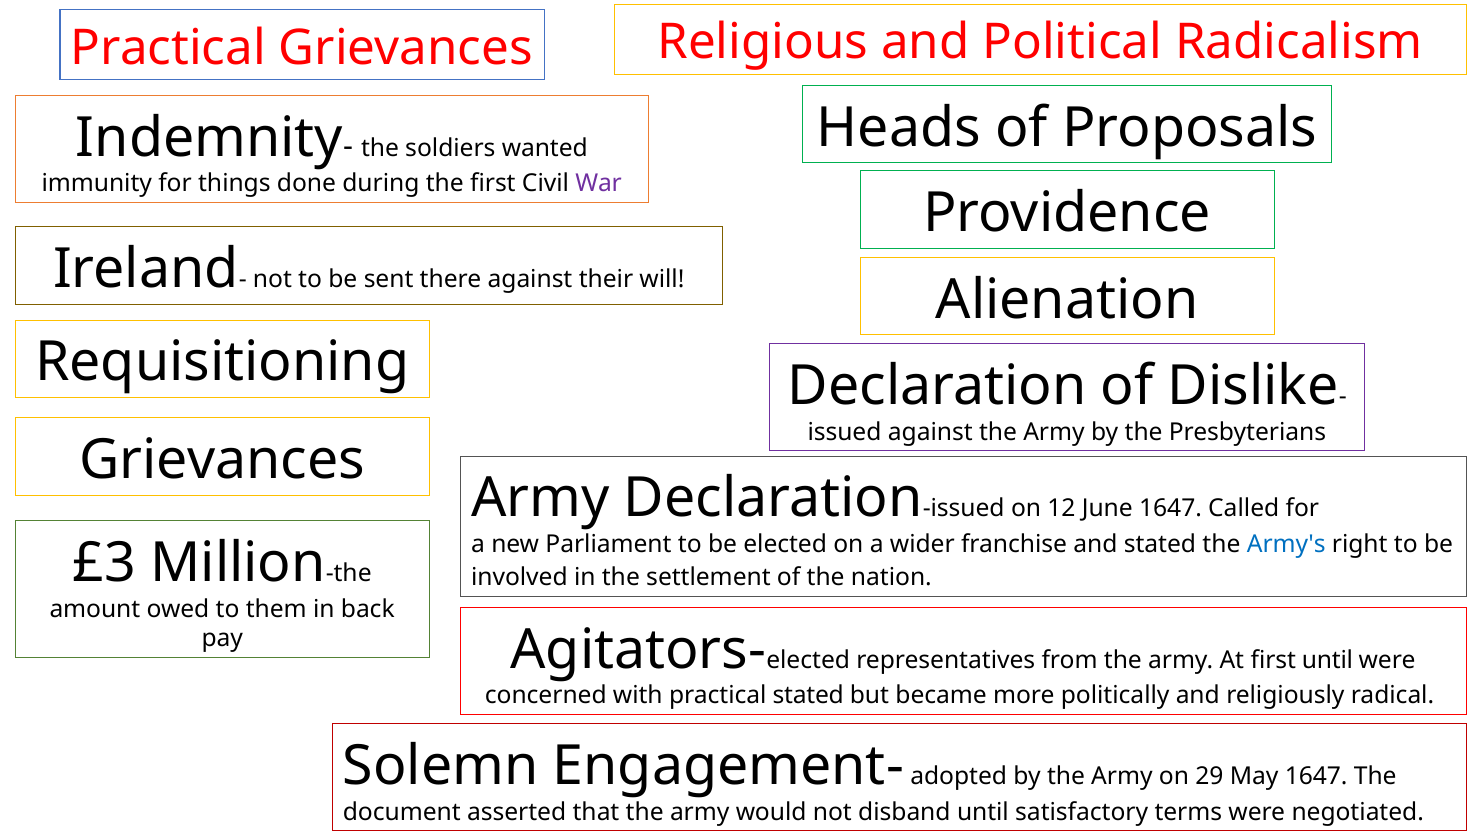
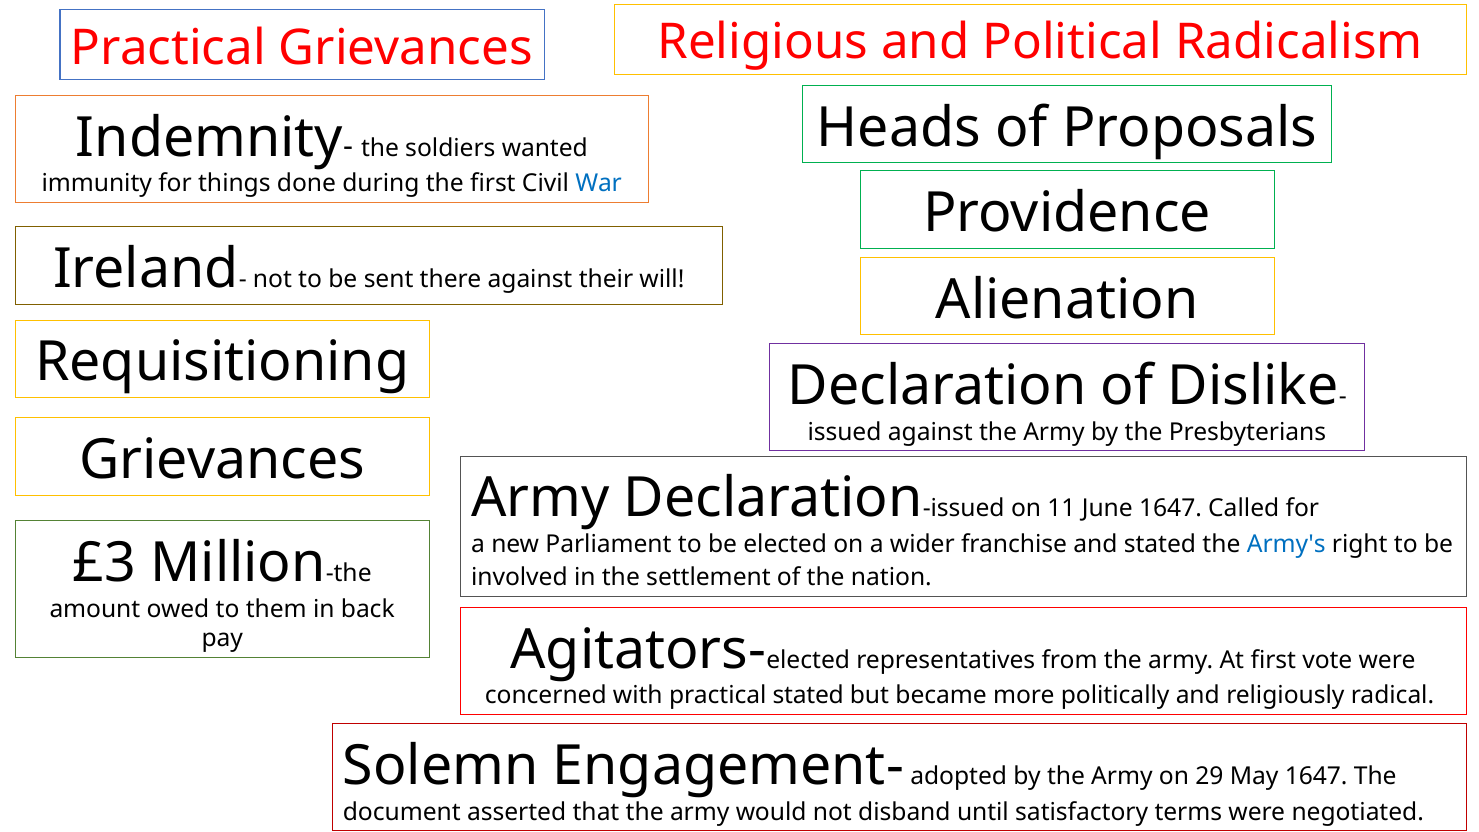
War colour: purple -> blue
12: 12 -> 11
first until: until -> vote
